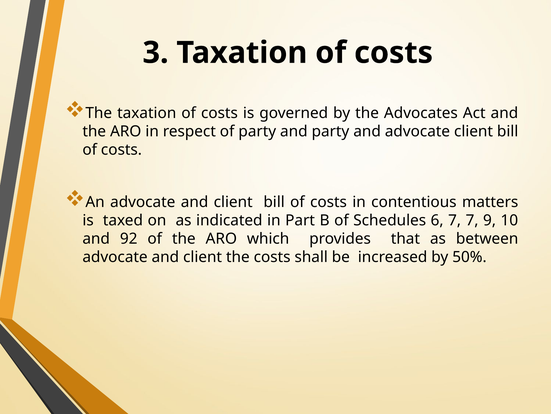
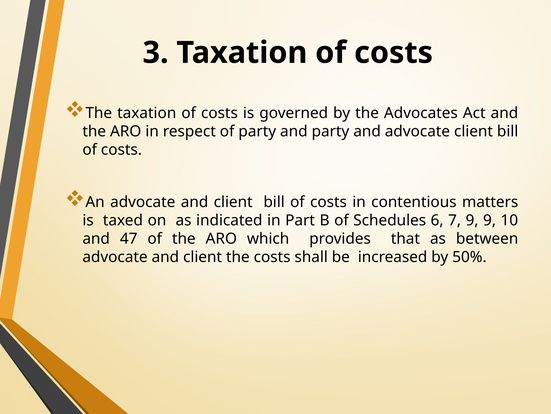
7 7: 7 -> 9
92: 92 -> 47
